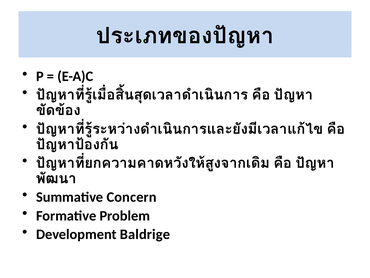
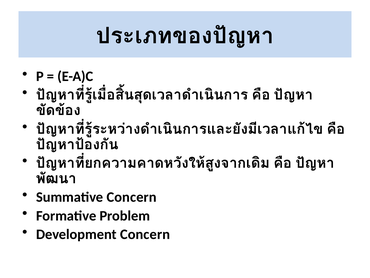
Development Baldrige: Baldrige -> Concern
